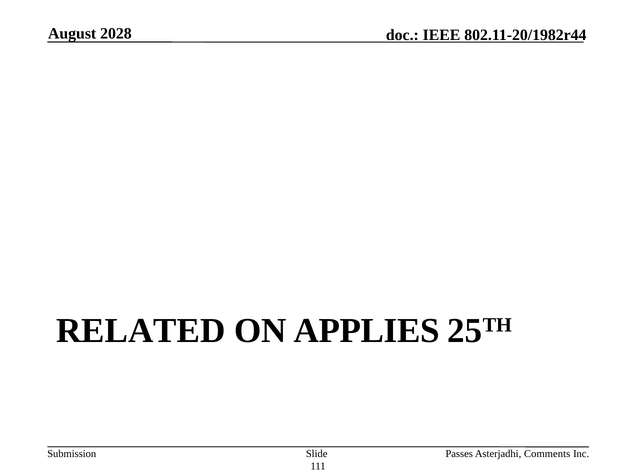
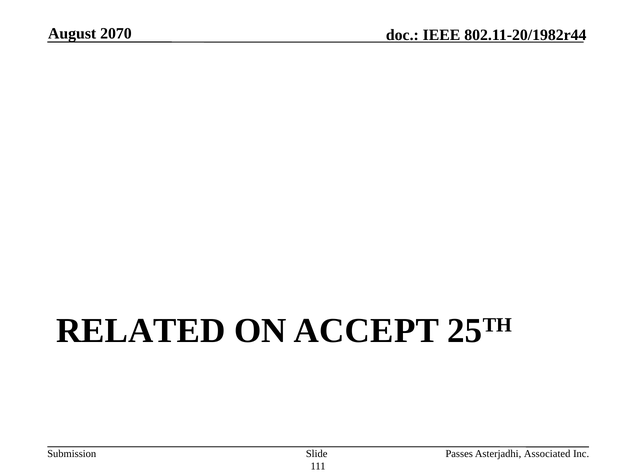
2028: 2028 -> 2070
APPLIES: APPLIES -> ACCEPT
Comments: Comments -> Associated
